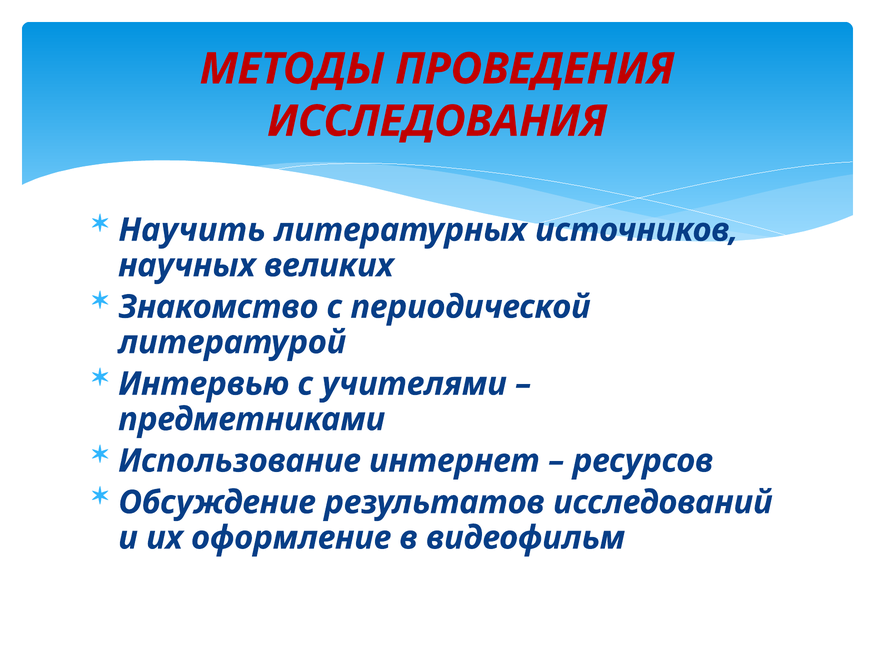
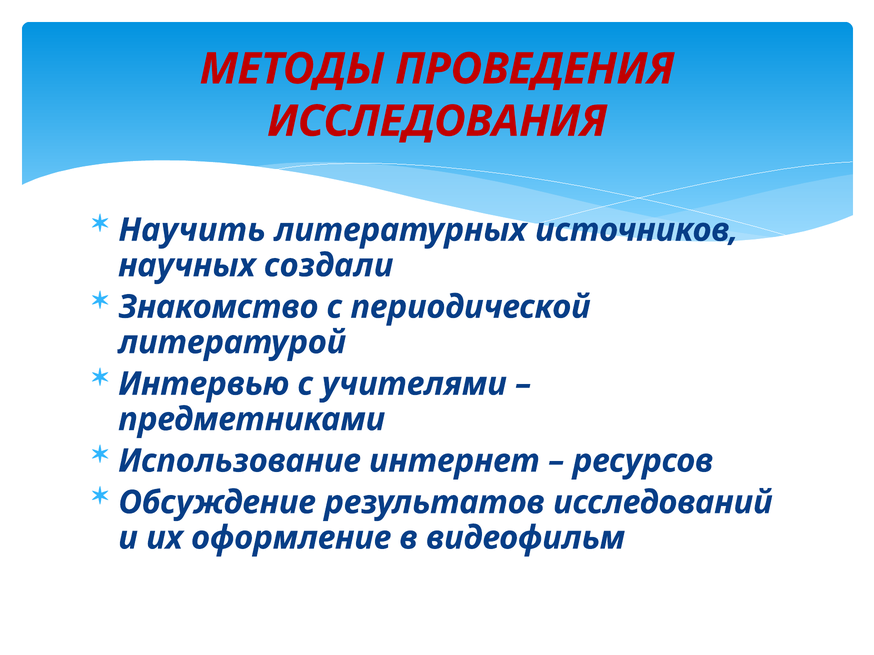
великих: великих -> создали
